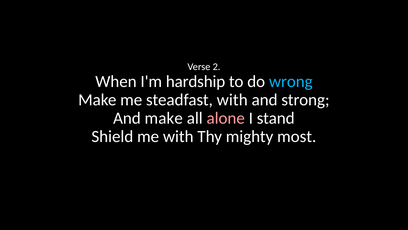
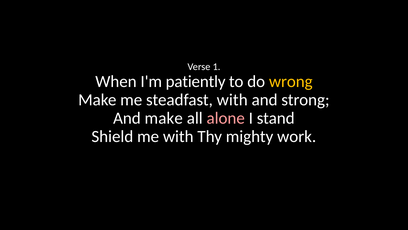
2: 2 -> 1
hardship: hardship -> patiently
wrong colour: light blue -> yellow
most: most -> work
